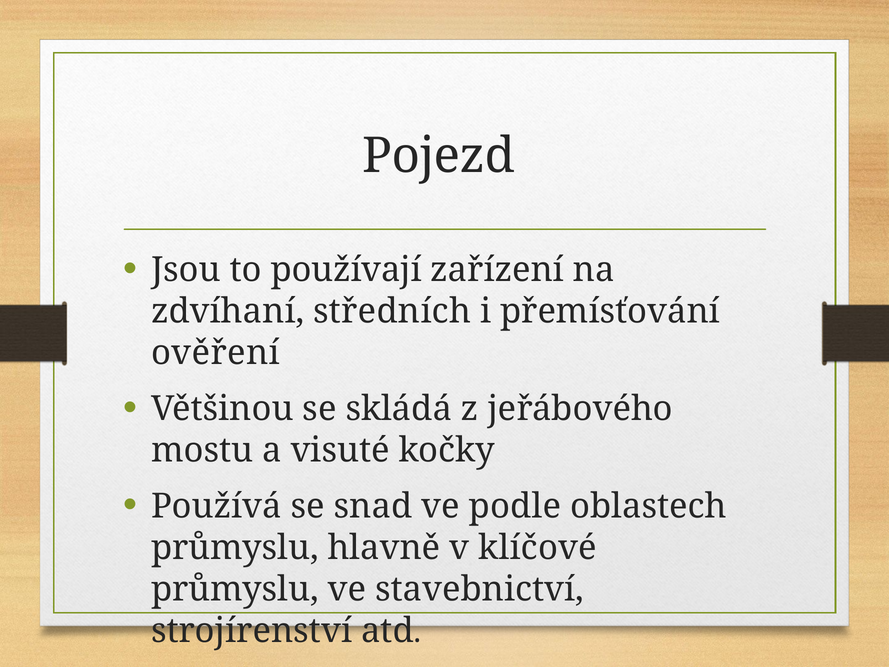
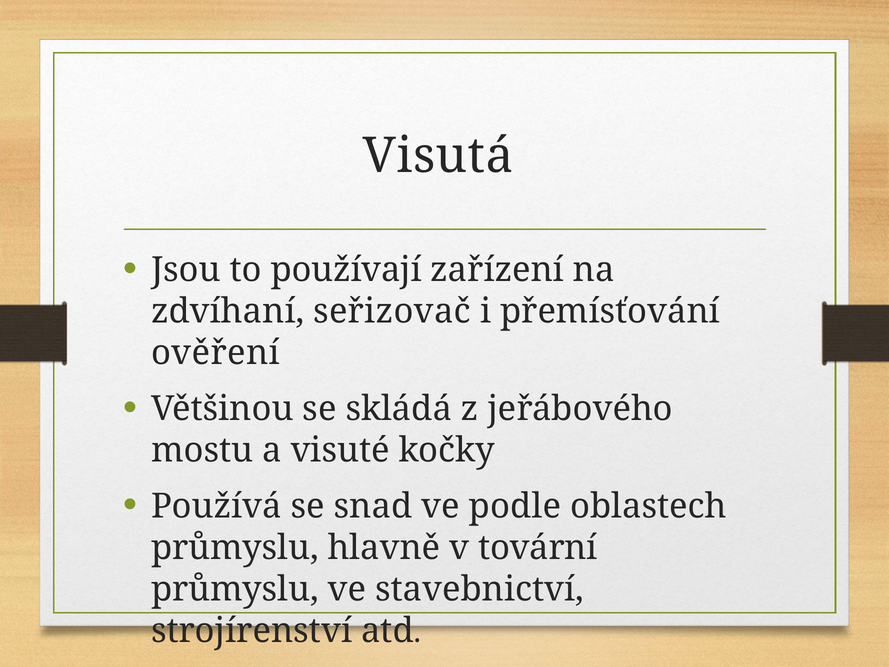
Pojezd: Pojezd -> Visutá
středních: středních -> seřizovač
klíčové: klíčové -> tovární
